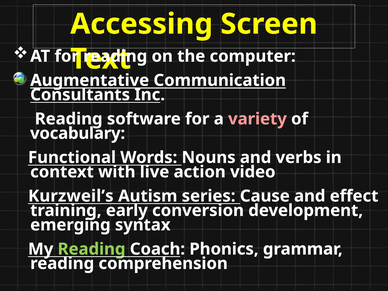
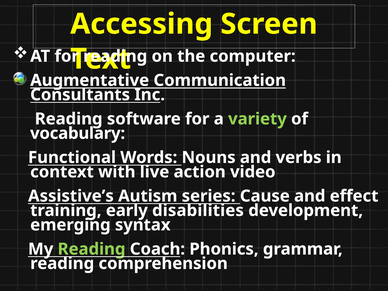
variety colour: pink -> light green
Kurzweil’s: Kurzweil’s -> Assistive’s
conversion: conversion -> disabilities
